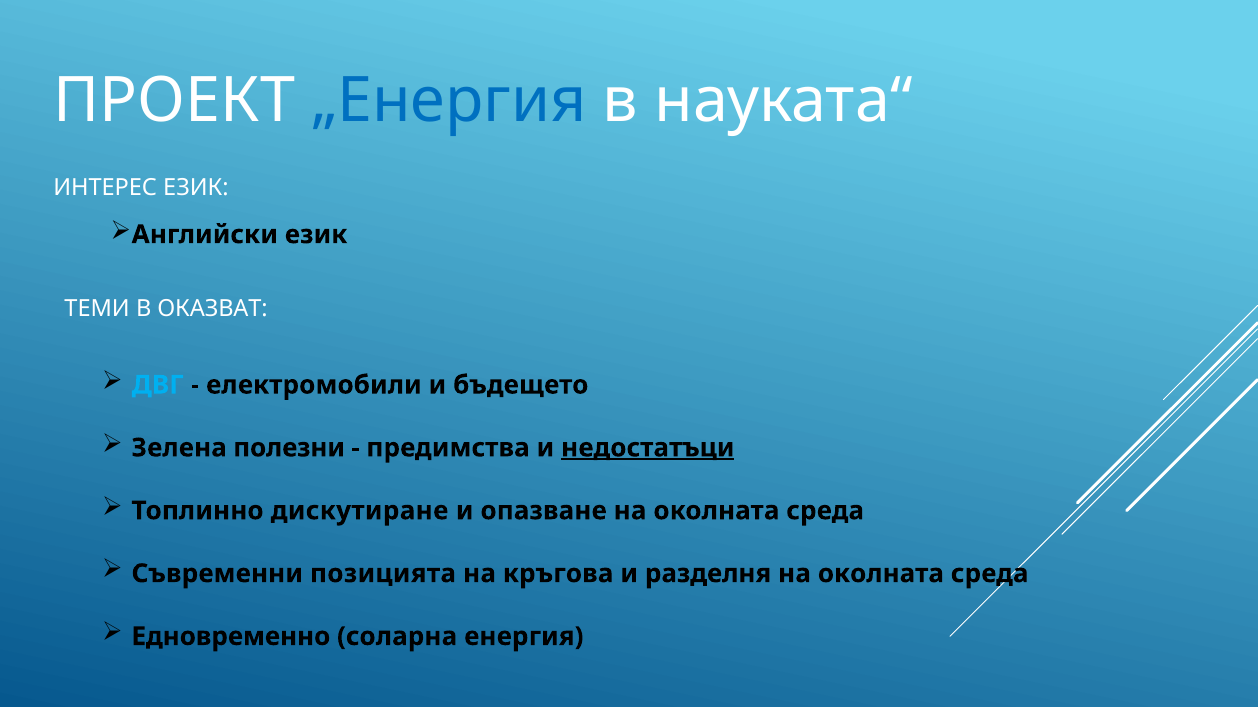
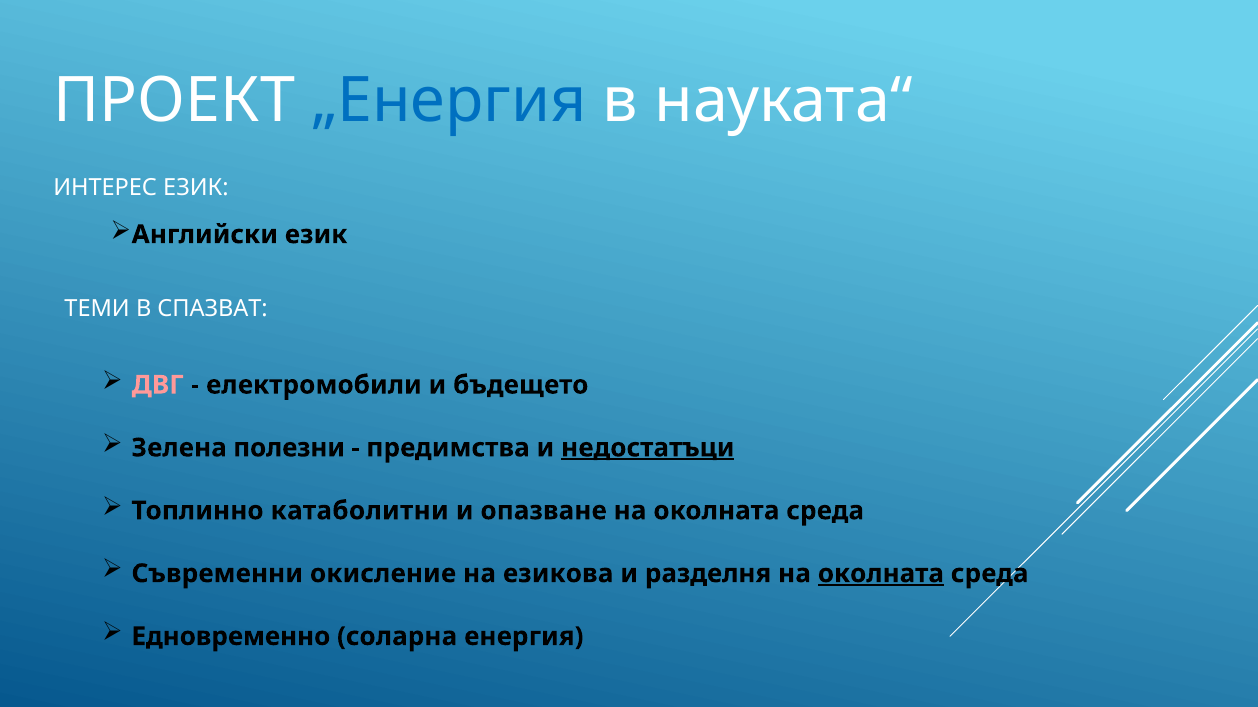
ОКАЗВАТ: ОКАЗВАТ -> СПАЗВАТ
ДВГ colour: light blue -> pink
дискутиране: дискутиране -> катаболитни
позицията: позицията -> окисление
кръгова: кръгова -> езикова
околната at (881, 574) underline: none -> present
